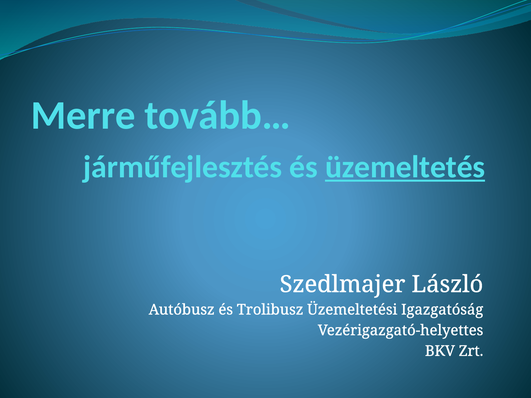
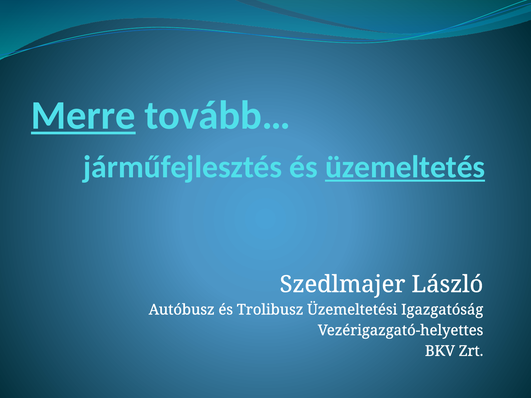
Merre underline: none -> present
